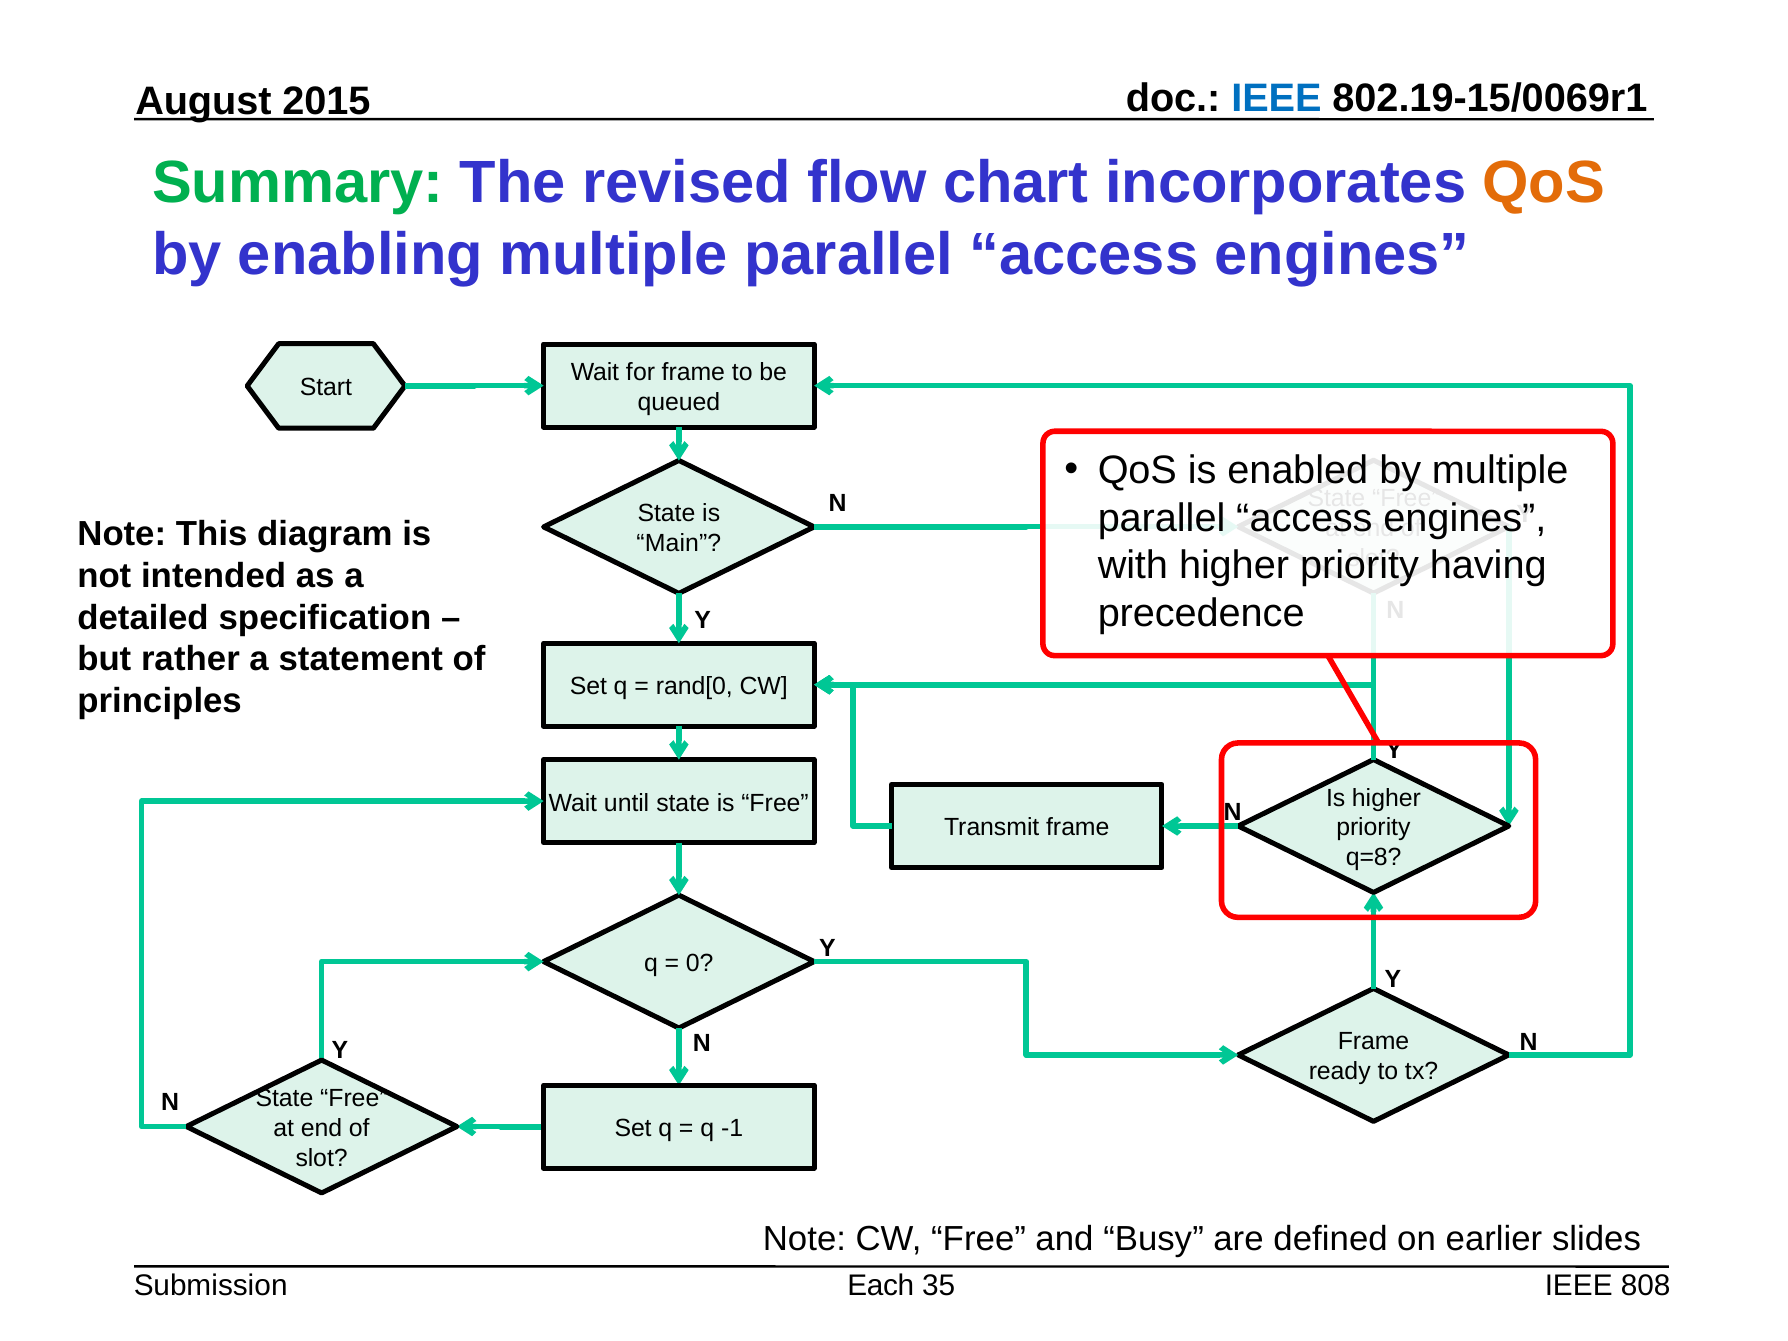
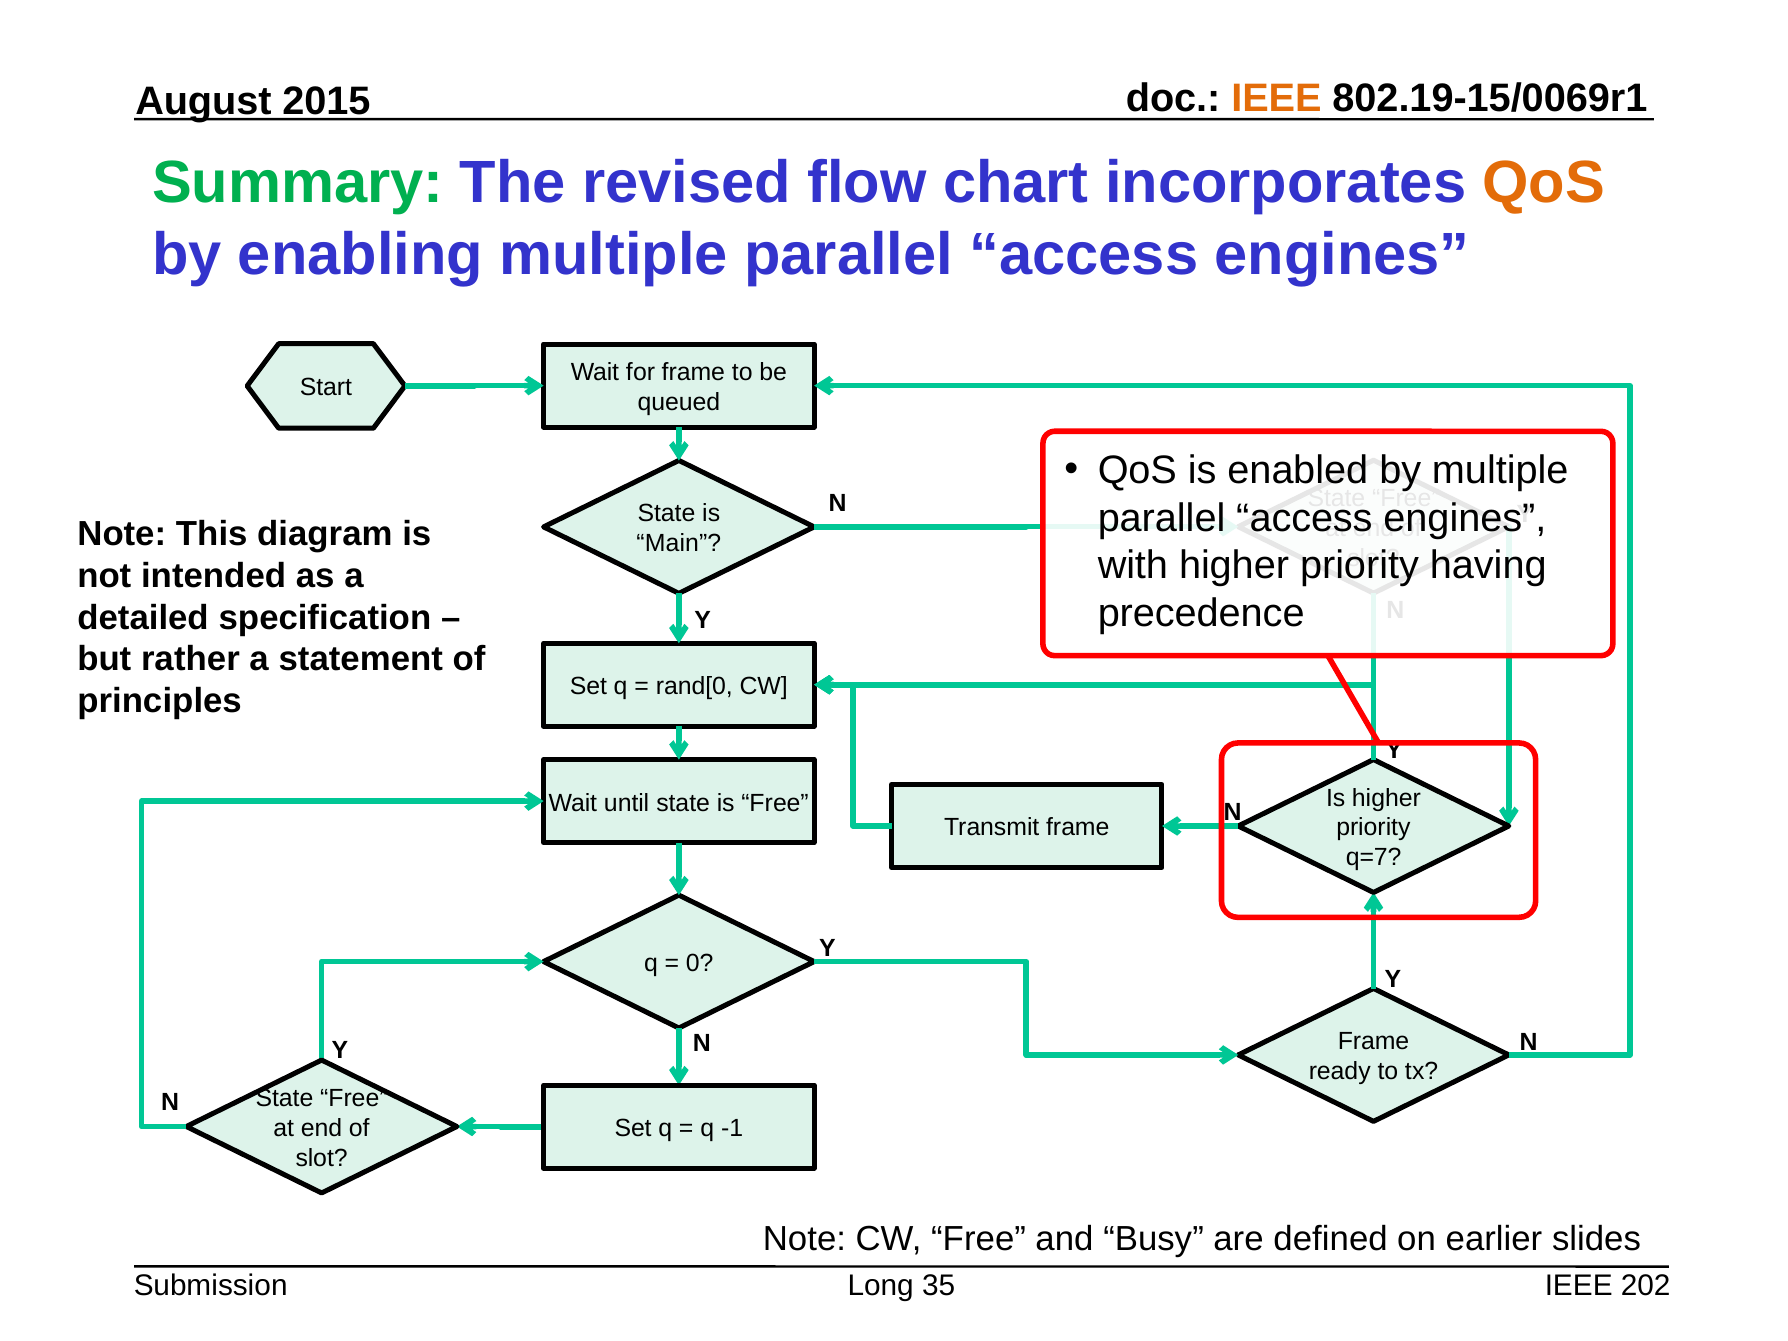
IEEE at (1276, 98) colour: blue -> orange
q=8: q=8 -> q=7
Each: Each -> Long
808: 808 -> 202
